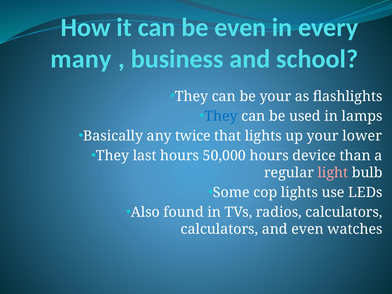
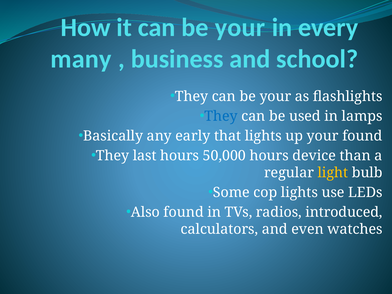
it can be even: even -> your
twice: twice -> early
your lower: lower -> found
light colour: pink -> yellow
radios calculators: calculators -> introduced
